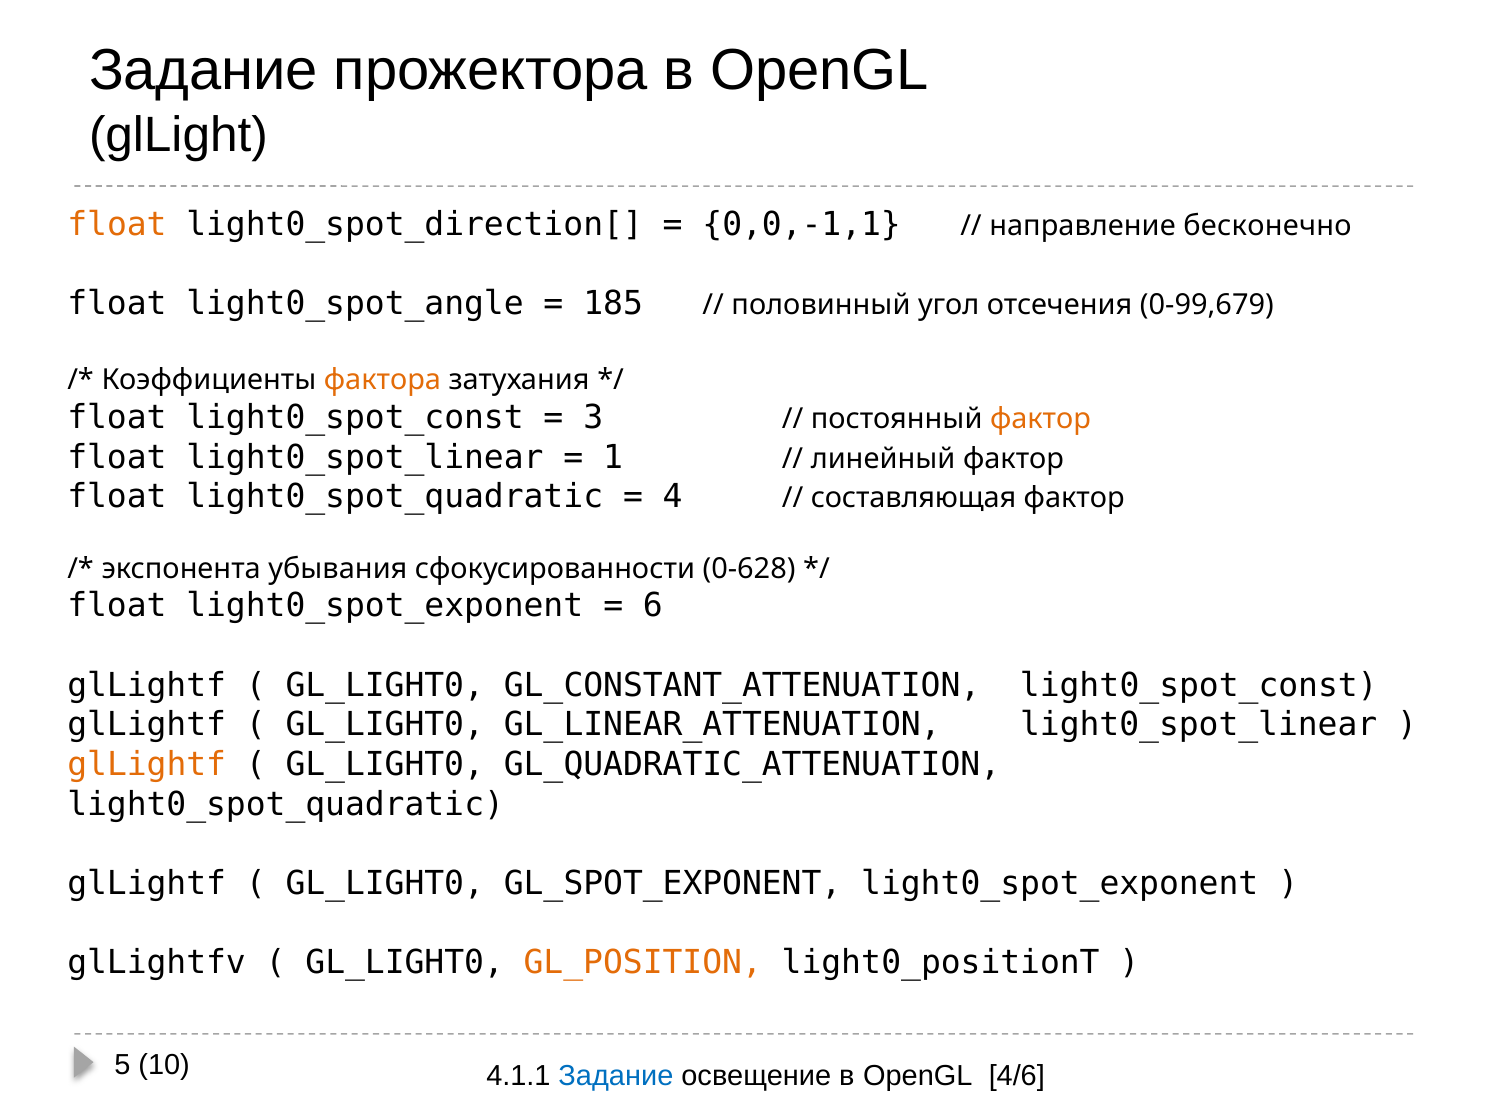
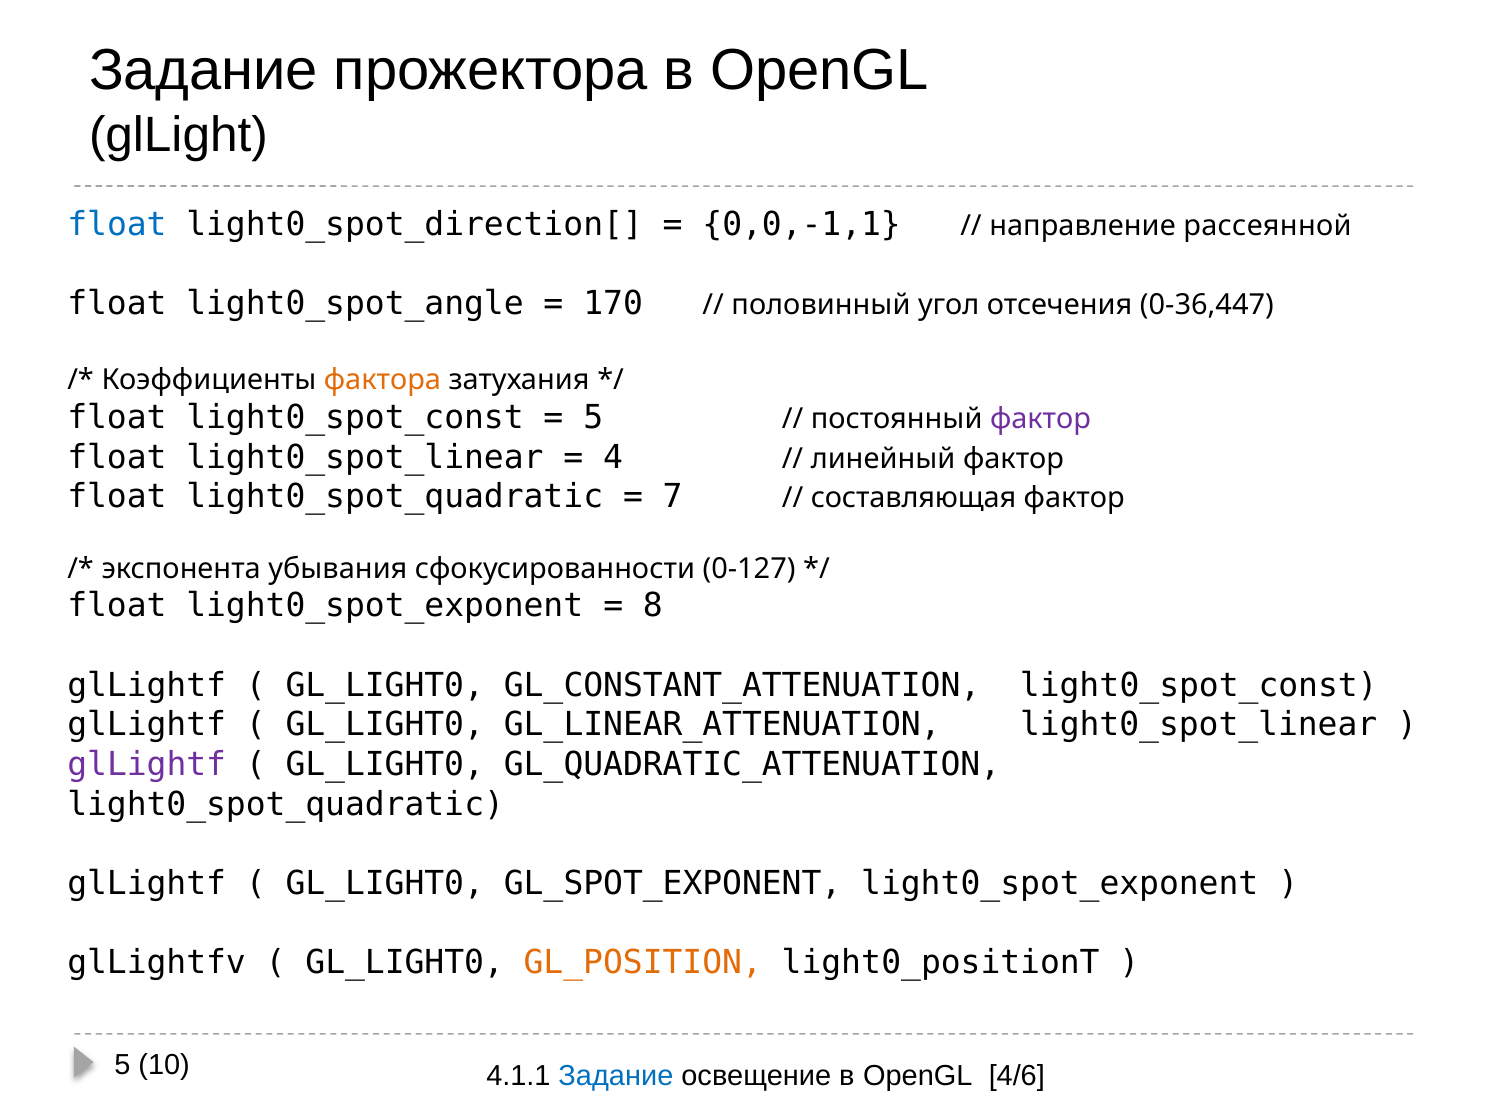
float at (117, 224) colour: orange -> blue
бесконечно: бесконечно -> рассеянной
185: 185 -> 170
0-99,679: 0-99,679 -> 0-36,447
3 at (593, 418): 3 -> 5
фактор at (1040, 419) colour: orange -> purple
1: 1 -> 4
4: 4 -> 7
0-628: 0-628 -> 0-127
6: 6 -> 8
glLightf at (147, 765) colour: orange -> purple
